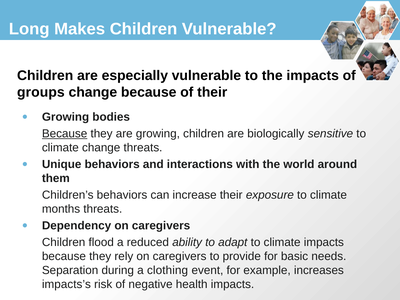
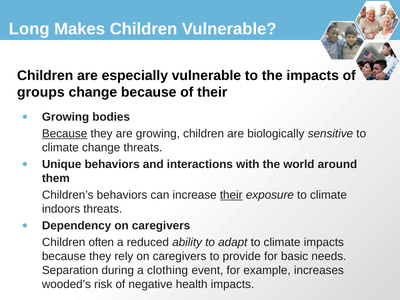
their at (231, 195) underline: none -> present
months: months -> indoors
flood: flood -> often
impacts’s: impacts’s -> wooded’s
